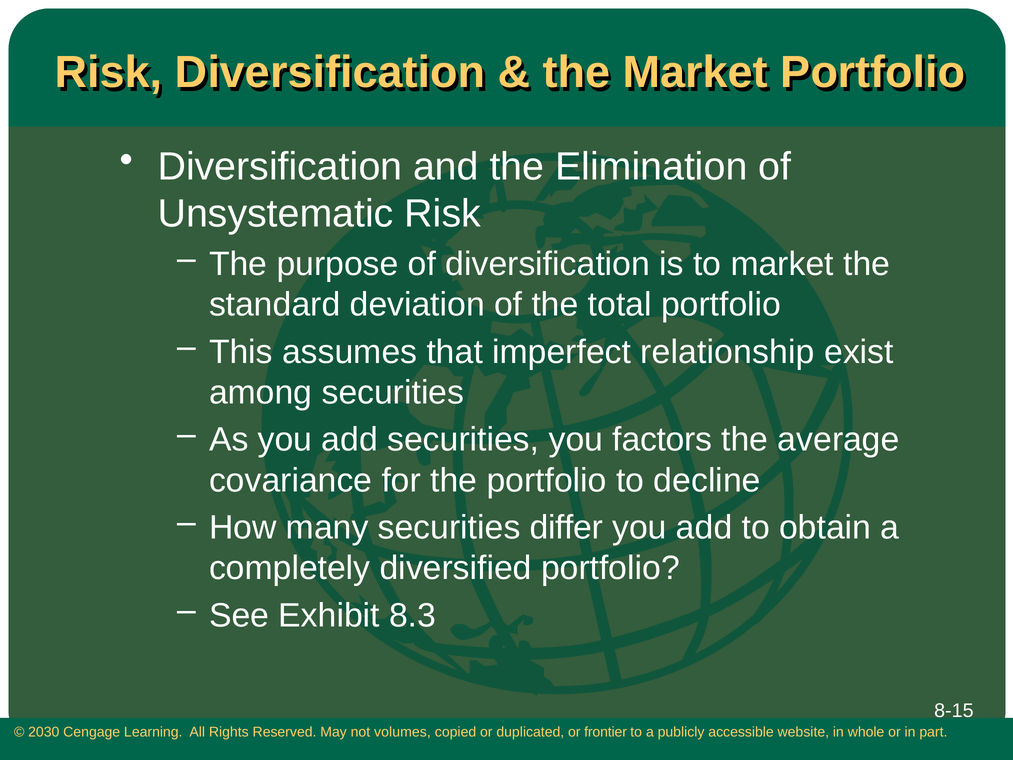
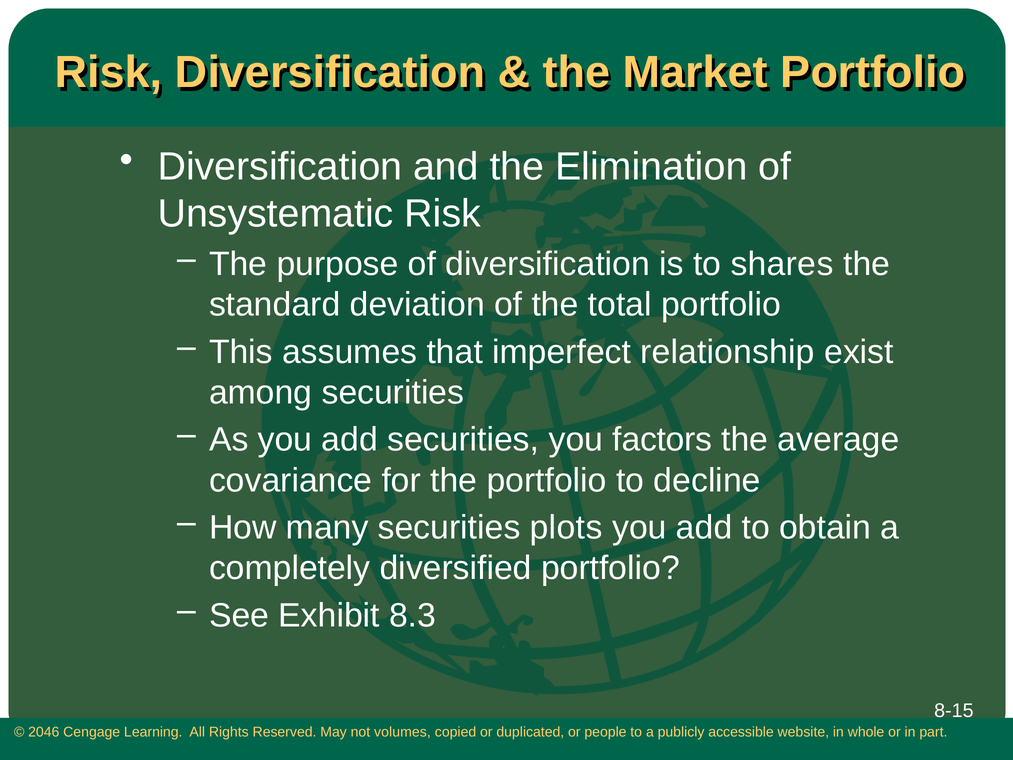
to market: market -> shares
differ: differ -> plots
2030: 2030 -> 2046
frontier: frontier -> people
